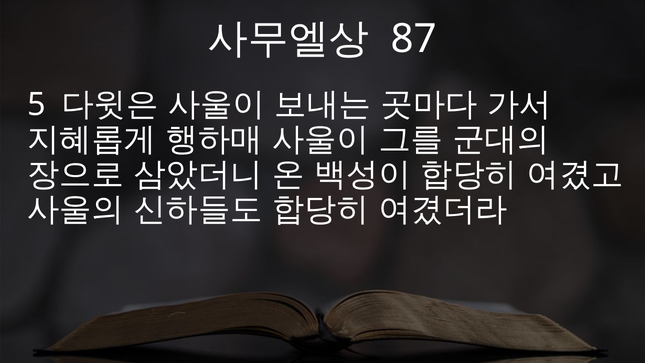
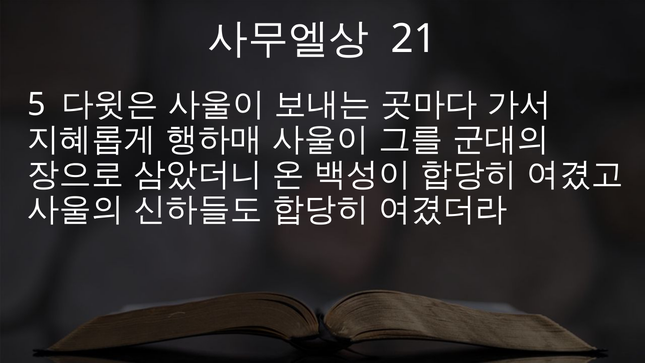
87: 87 -> 21
